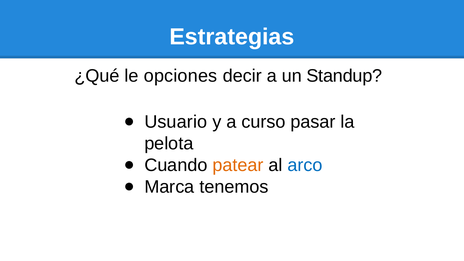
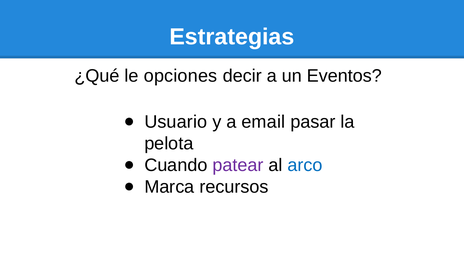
Standup: Standup -> Eventos
curso: curso -> email
patear colour: orange -> purple
tenemos: tenemos -> recursos
